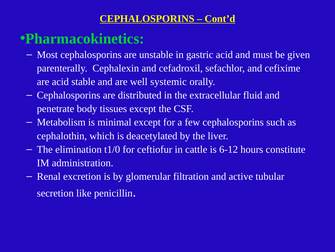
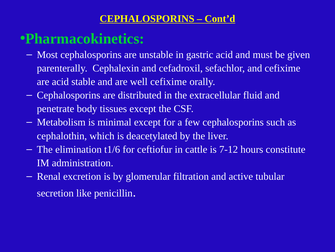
well systemic: systemic -> cefixime
t1/0: t1/0 -> t1/6
6-12: 6-12 -> 7-12
